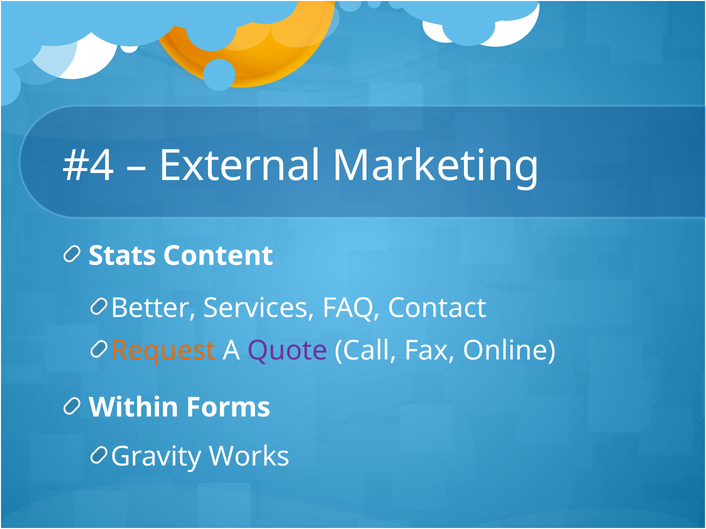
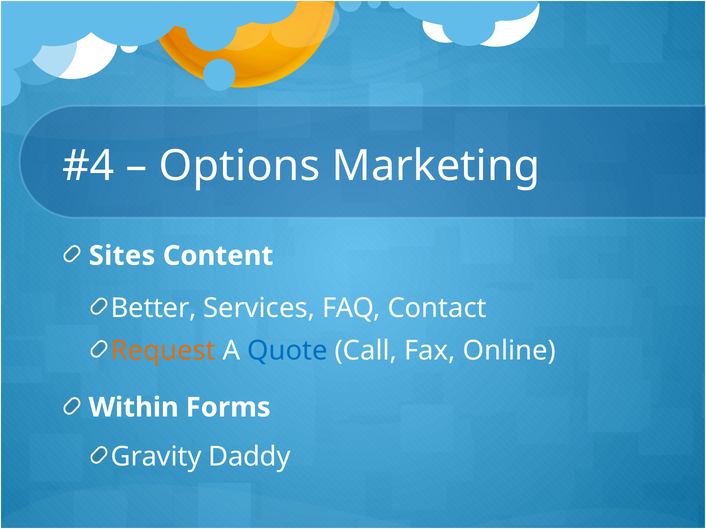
External: External -> Options
Stats: Stats -> Sites
Quote colour: purple -> blue
Works: Works -> Daddy
